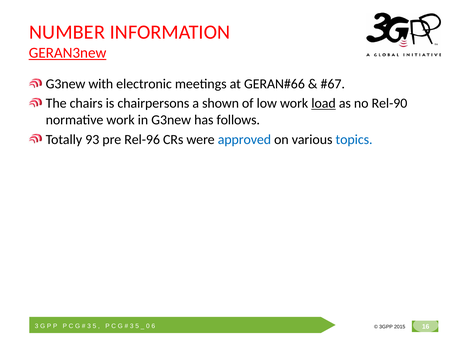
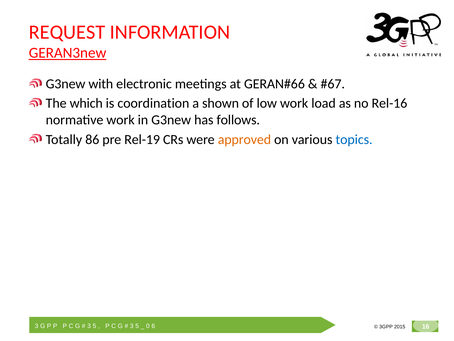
NUMBER: NUMBER -> REQUEST
chairs: chairs -> which
chairpersons: chairpersons -> coordination
load underline: present -> none
Rel-90: Rel-90 -> Rel-16
93: 93 -> 86
Rel-96: Rel-96 -> Rel-19
approved colour: blue -> orange
